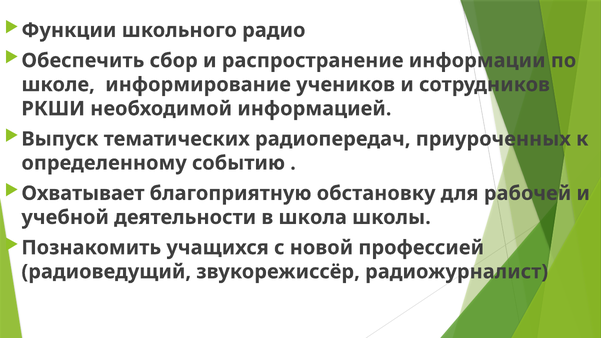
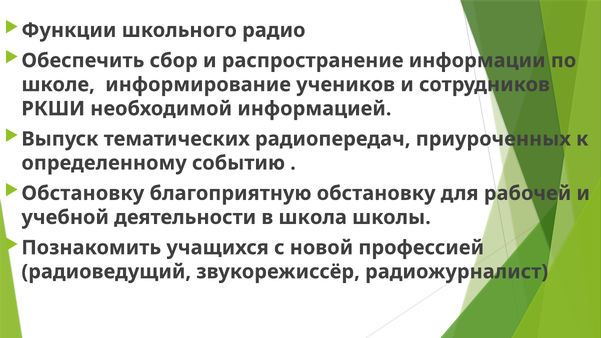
Охватывает at (83, 193): Охватывает -> Обстановку
